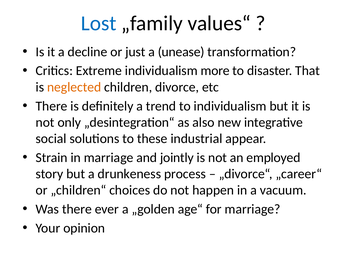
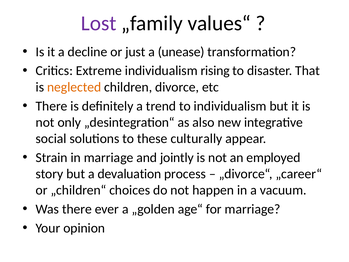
Lost colour: blue -> purple
more: more -> rising
industrial: industrial -> culturally
drunkeness: drunkeness -> devaluation
